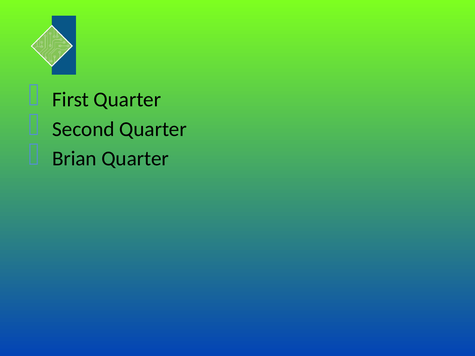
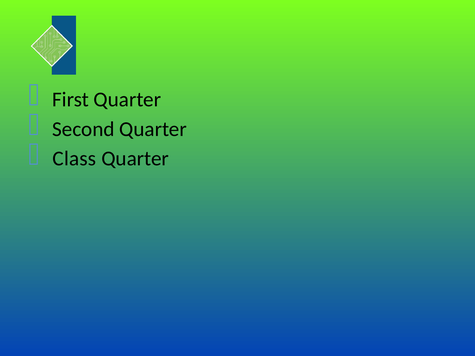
Brian: Brian -> Class
